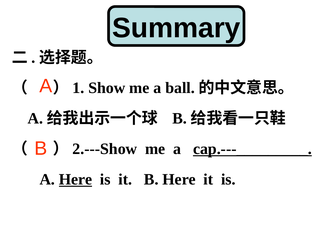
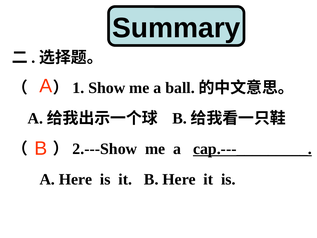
Here at (75, 179) underline: present -> none
